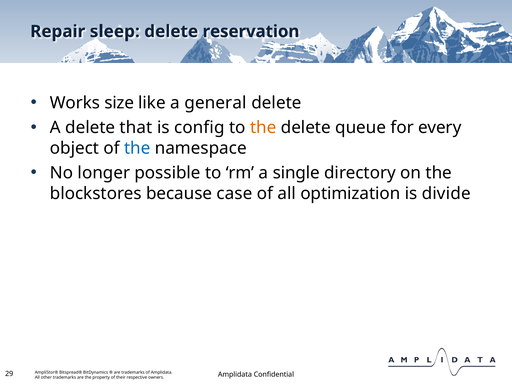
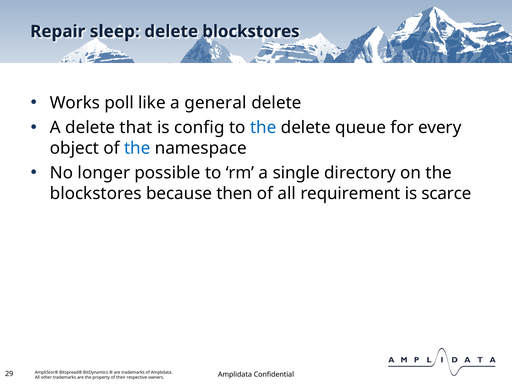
delete reservation: reservation -> blockstores
size: size -> poll
the at (263, 128) colour: orange -> blue
case: case -> then
optimization: optimization -> requirement
divide: divide -> scarce
